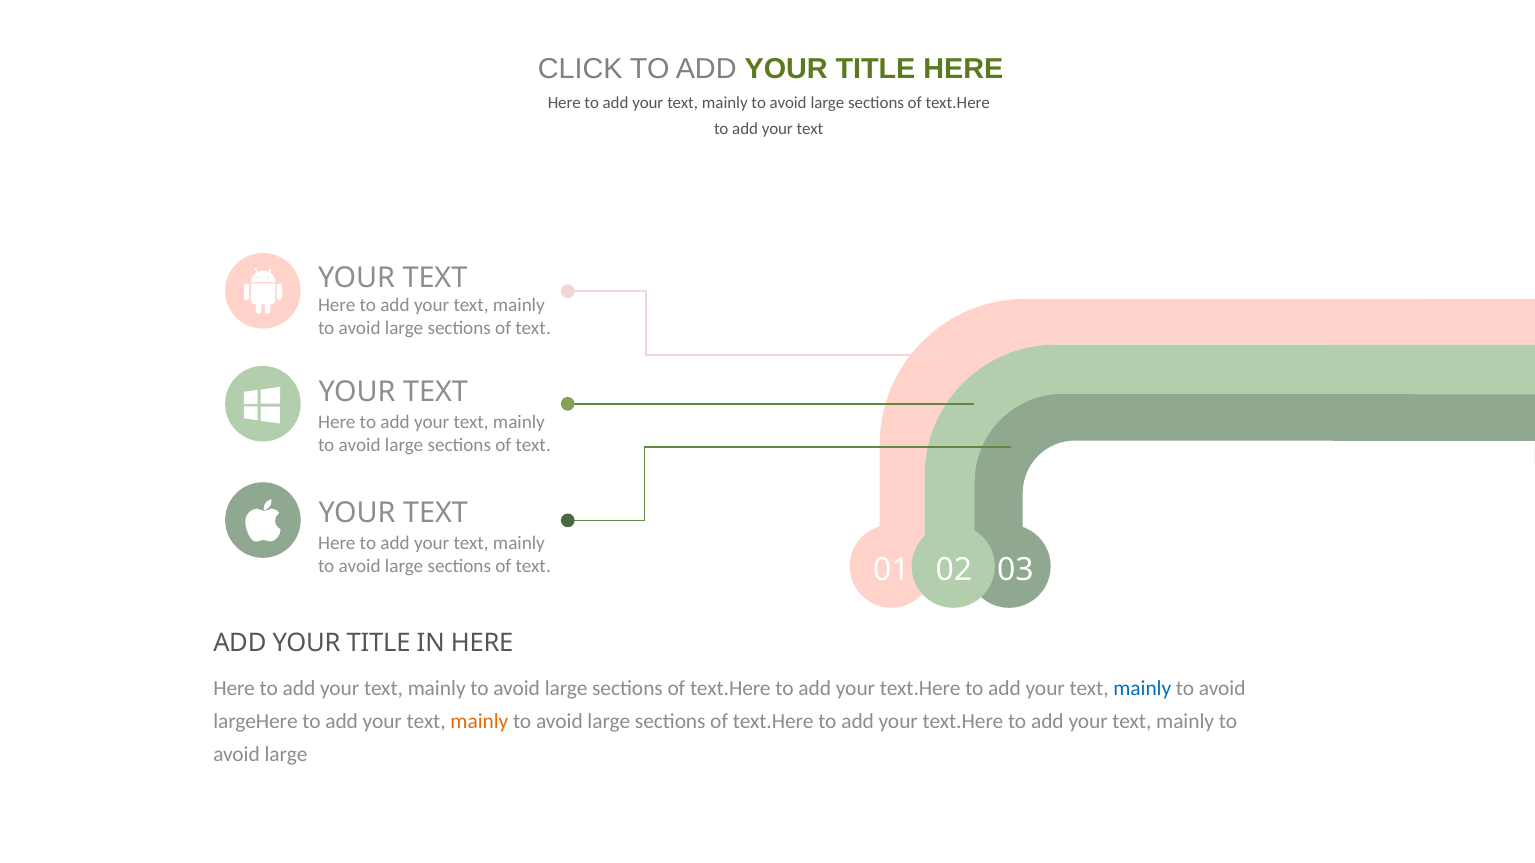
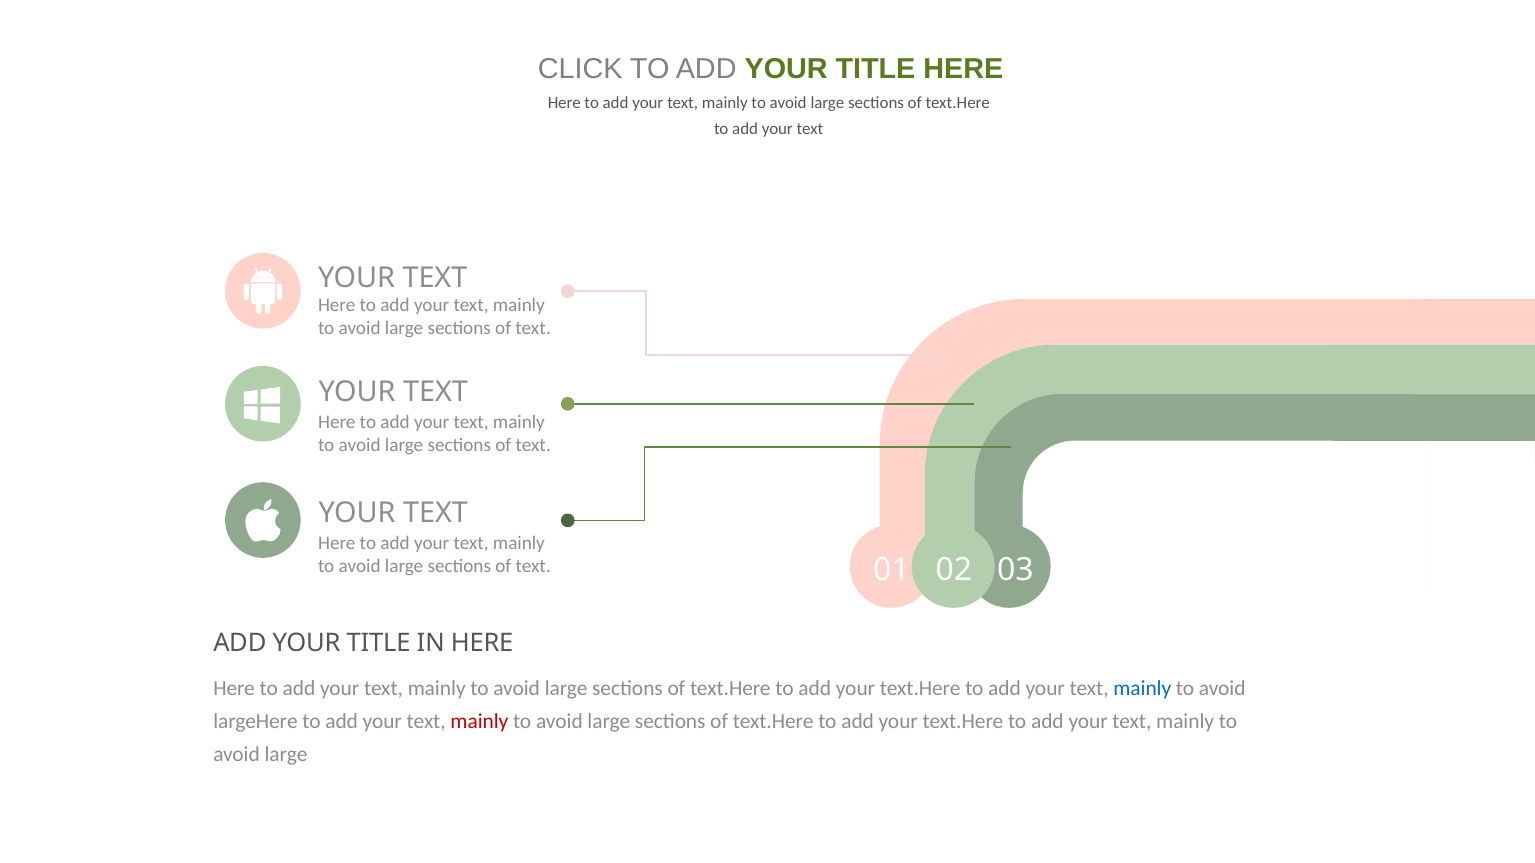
mainly at (479, 722) colour: orange -> red
